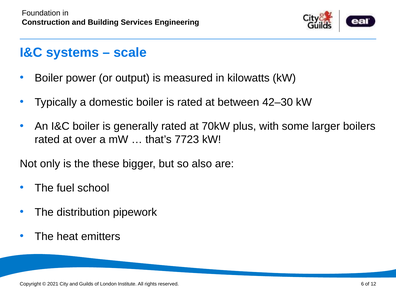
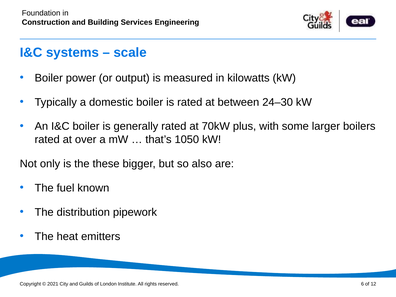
42–30: 42–30 -> 24–30
7723: 7723 -> 1050
school: school -> known
